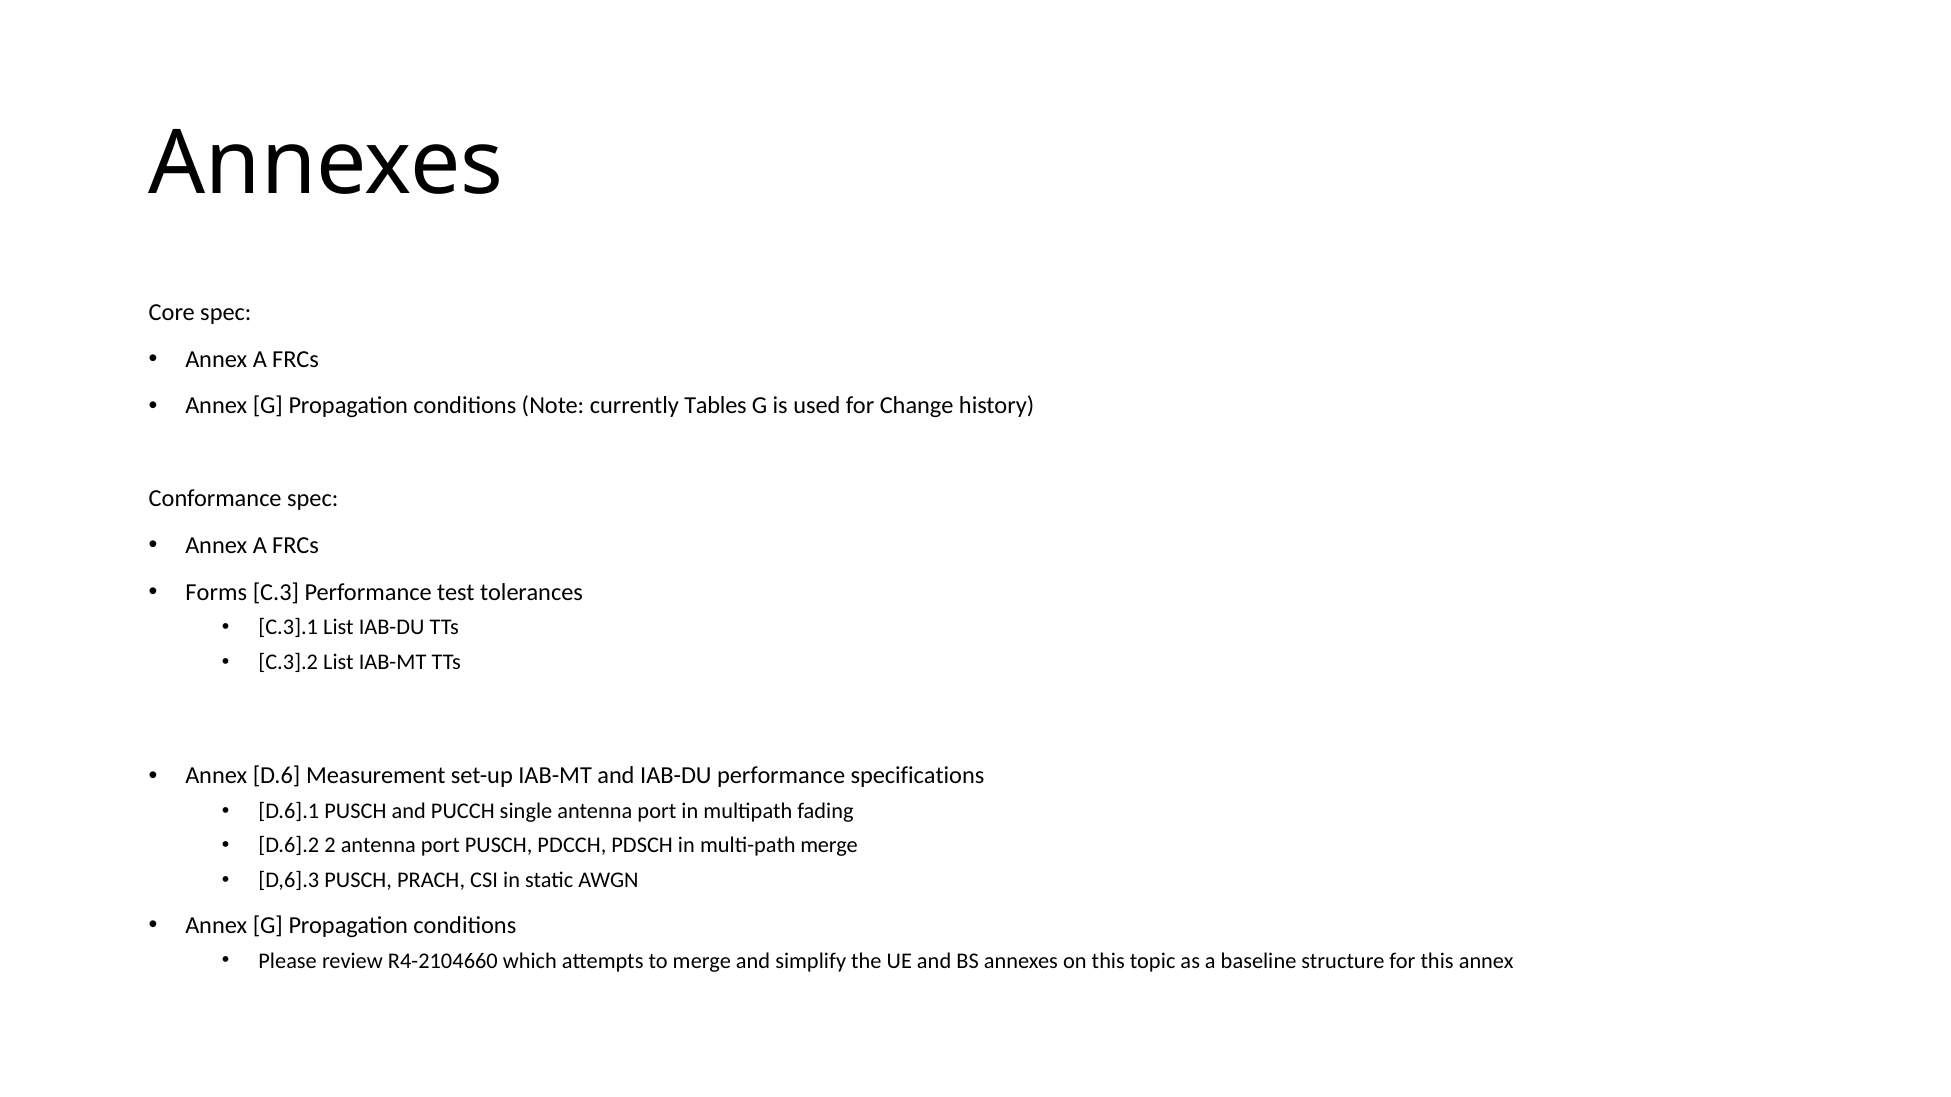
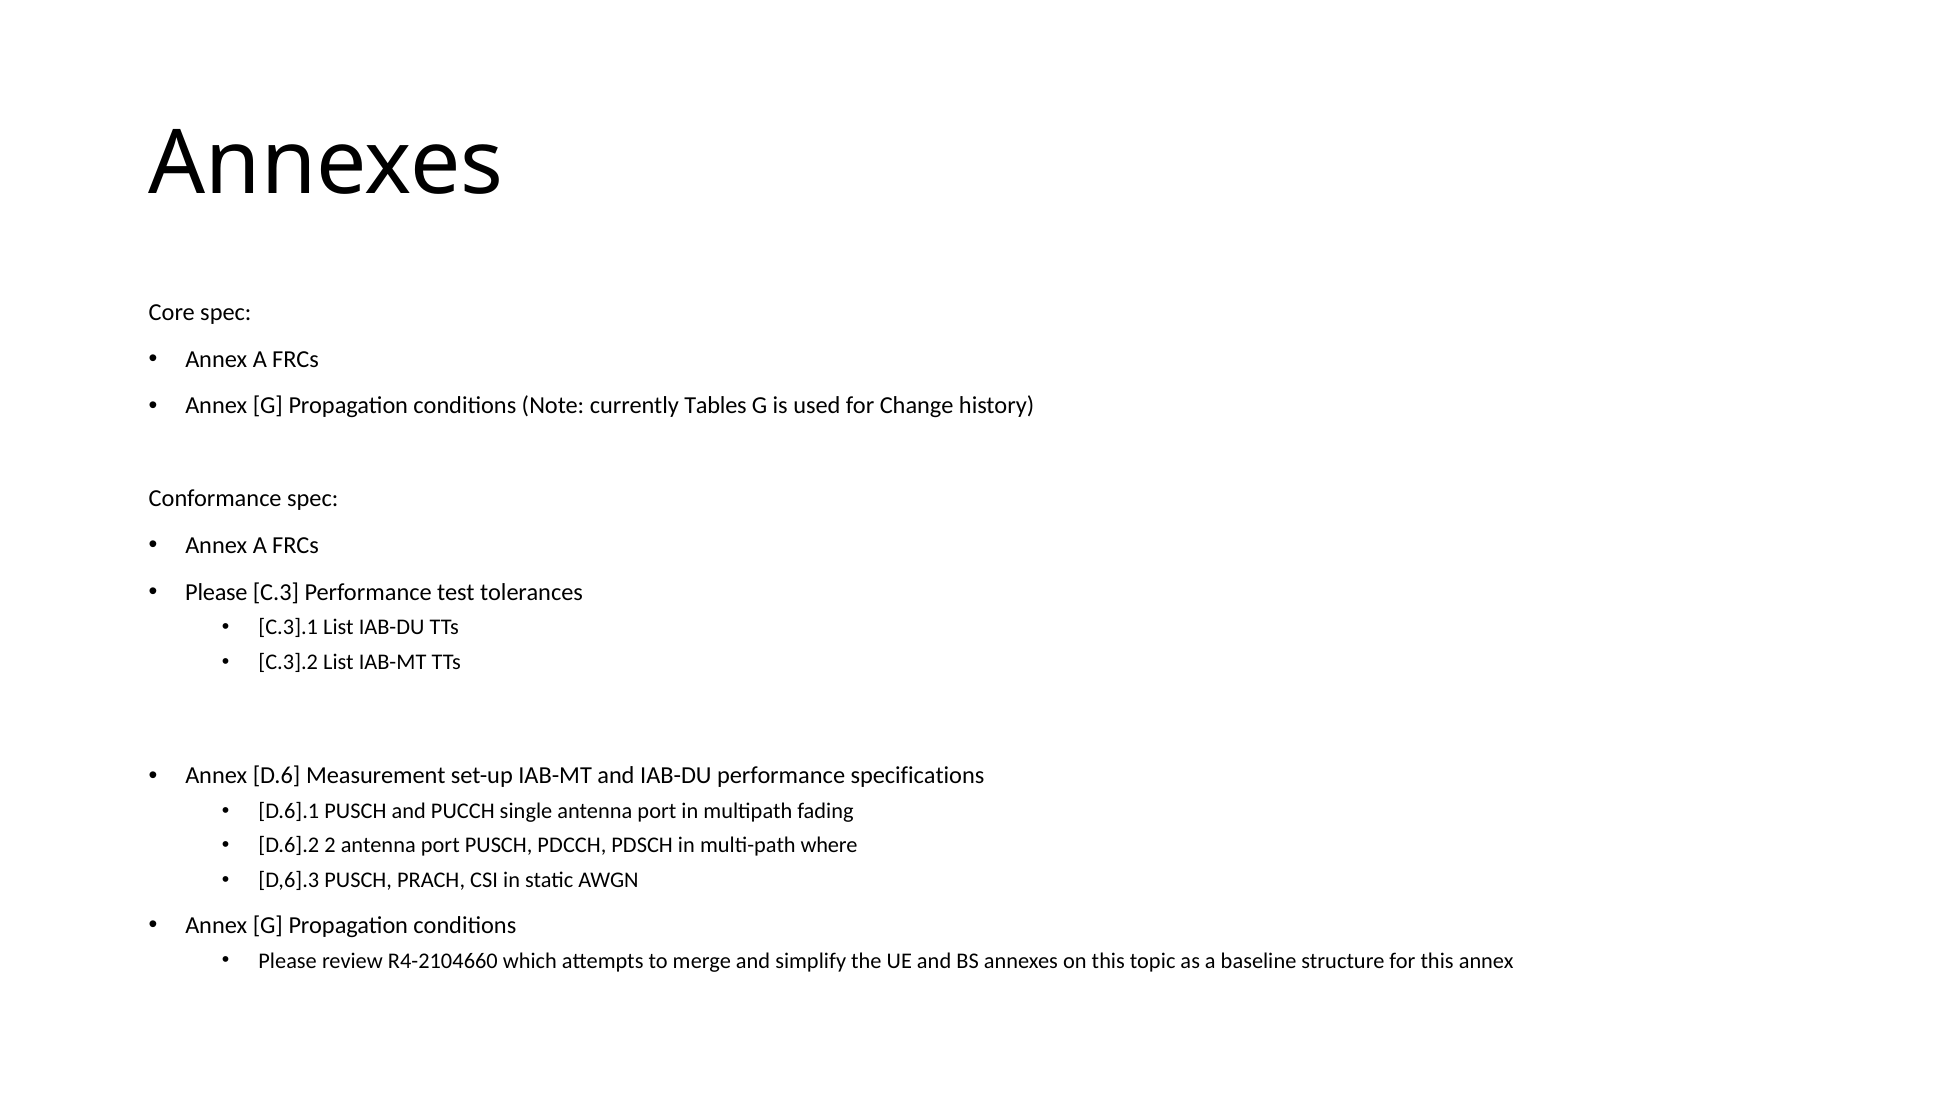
Forms at (216, 592): Forms -> Please
multi-path merge: merge -> where
